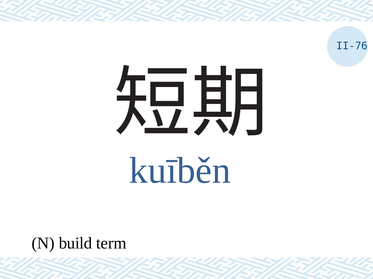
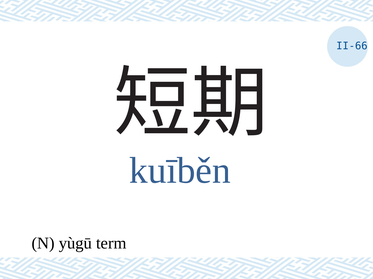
II-76: II-76 -> II-66
build: build -> yùgū
